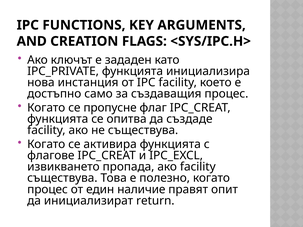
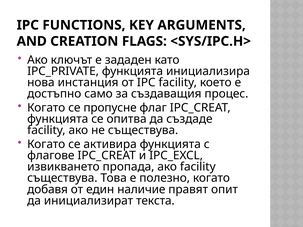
процес at (48, 190): процес -> добавя
return: return -> текста
